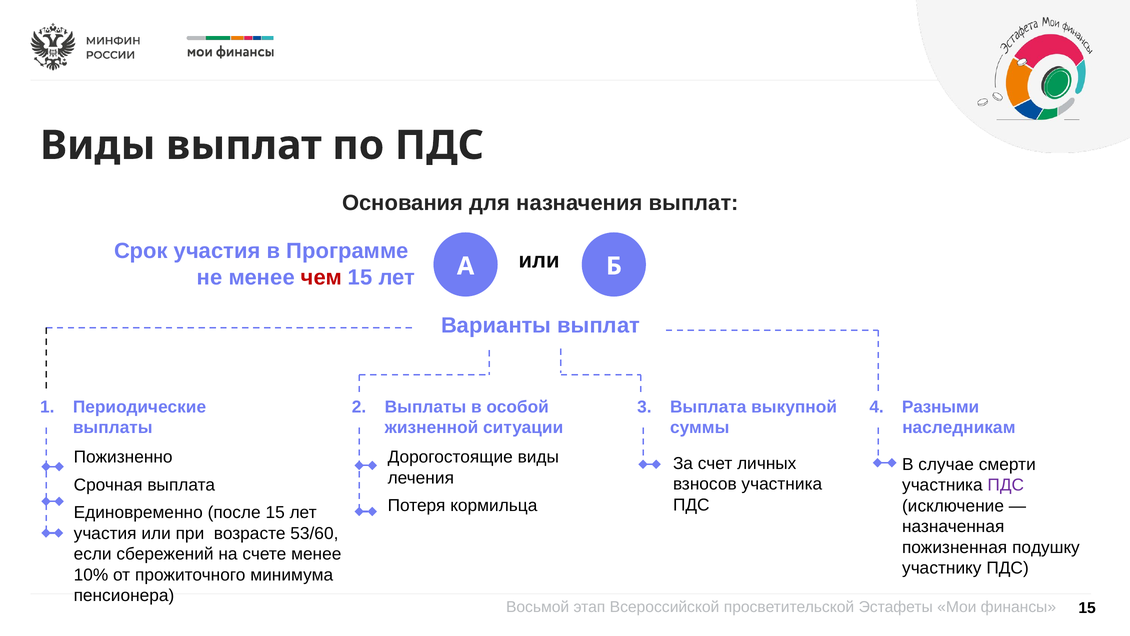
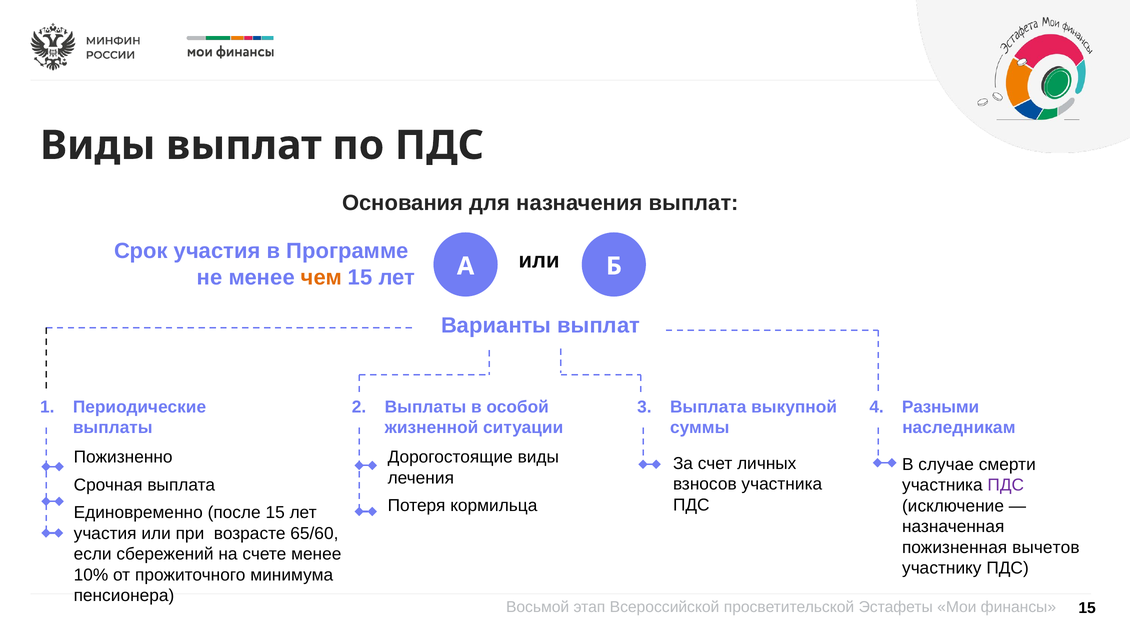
чем colour: red -> orange
53/60: 53/60 -> 65/60
подушку: подушку -> вычетов
